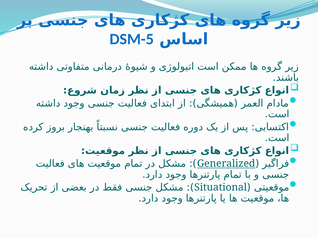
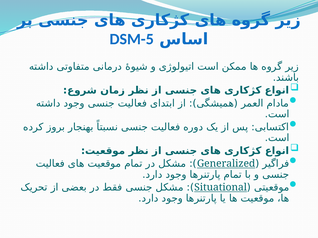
Situational underline: none -> present
